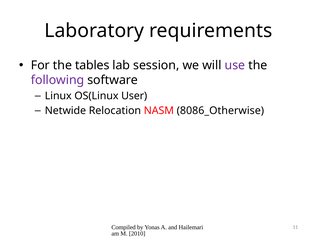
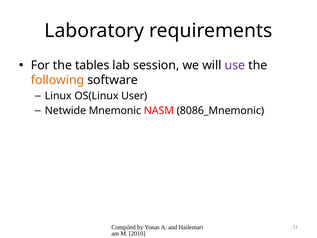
following colour: purple -> orange
Relocation: Relocation -> Mnemonic
8086_Otherwise: 8086_Otherwise -> 8086_Mnemonic
